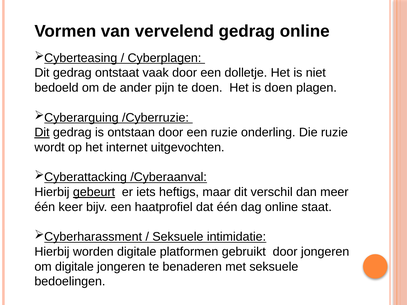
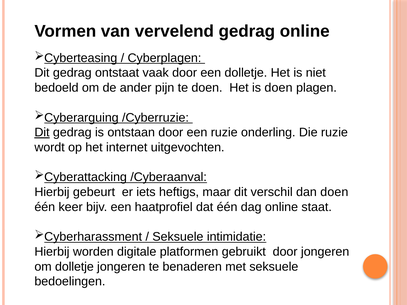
gebeurt underline: present -> none
dan meer: meer -> doen
om digitale: digitale -> dolletje
